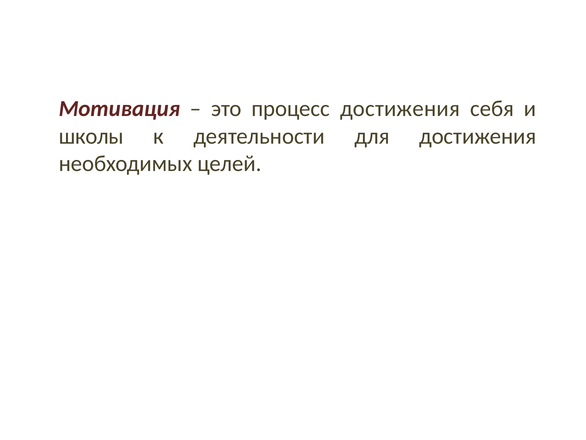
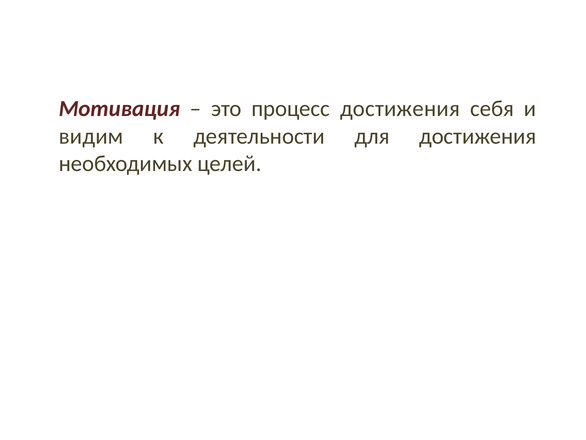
школы: школы -> видим
